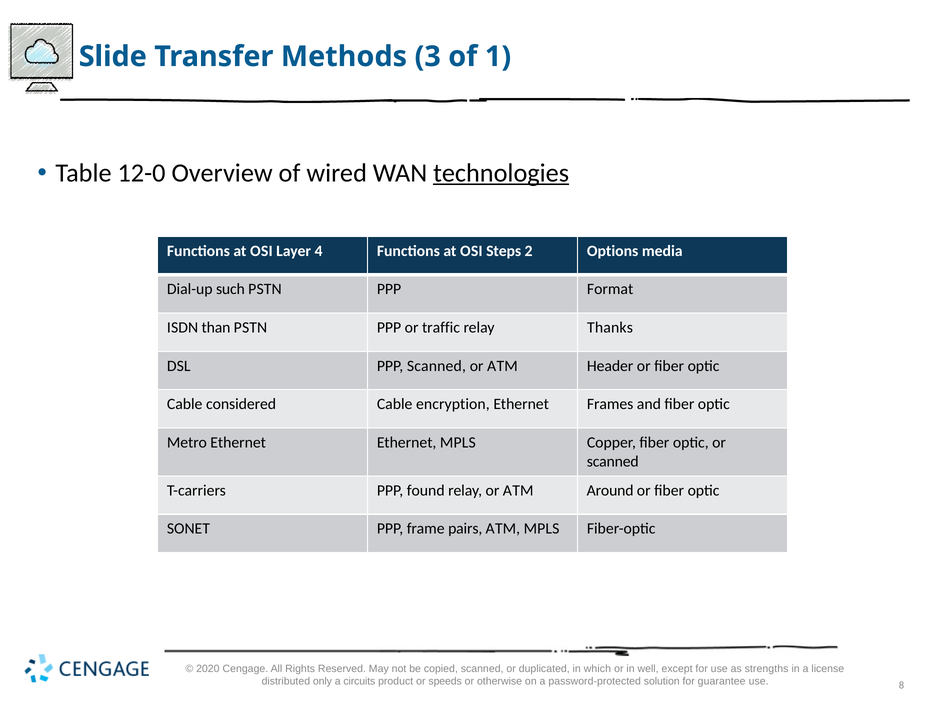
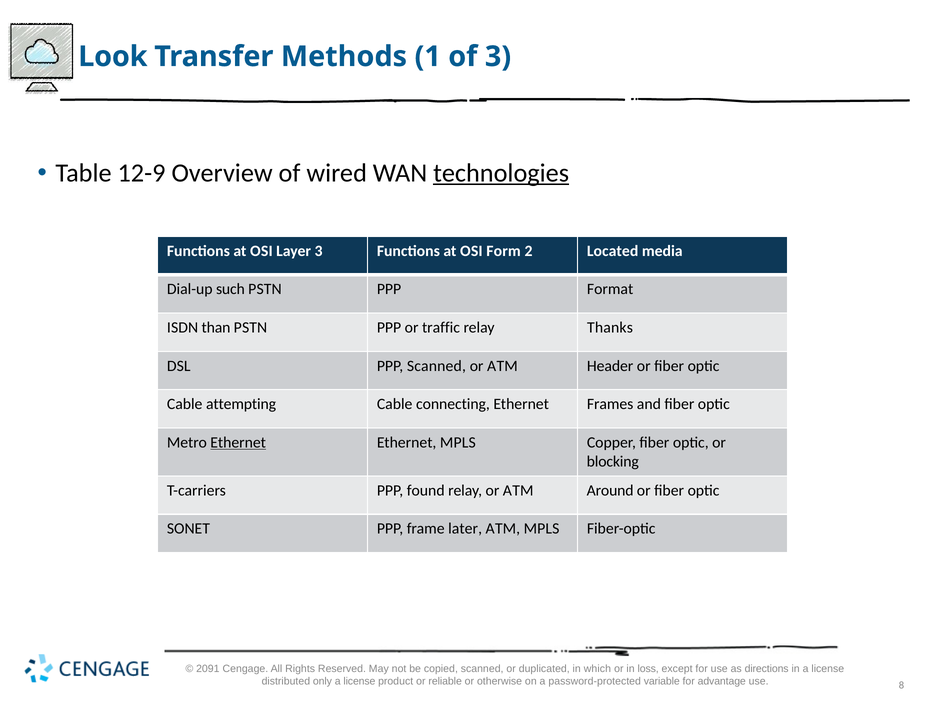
Slide: Slide -> Look
3: 3 -> 1
of 1: 1 -> 3
12-0: 12-0 -> 12-9
Layer 4: 4 -> 3
Steps: Steps -> Form
Options: Options -> Located
considered: considered -> attempting
encryption: encryption -> connecting
Ethernet at (238, 442) underline: none -> present
scanned at (613, 462): scanned -> blocking
pairs: pairs -> later
2020: 2020 -> 2091
well: well -> loss
strengths: strengths -> directions
circuits at (359, 681): circuits -> license
speeds: speeds -> reliable
solution: solution -> variable
guarantee: guarantee -> advantage
